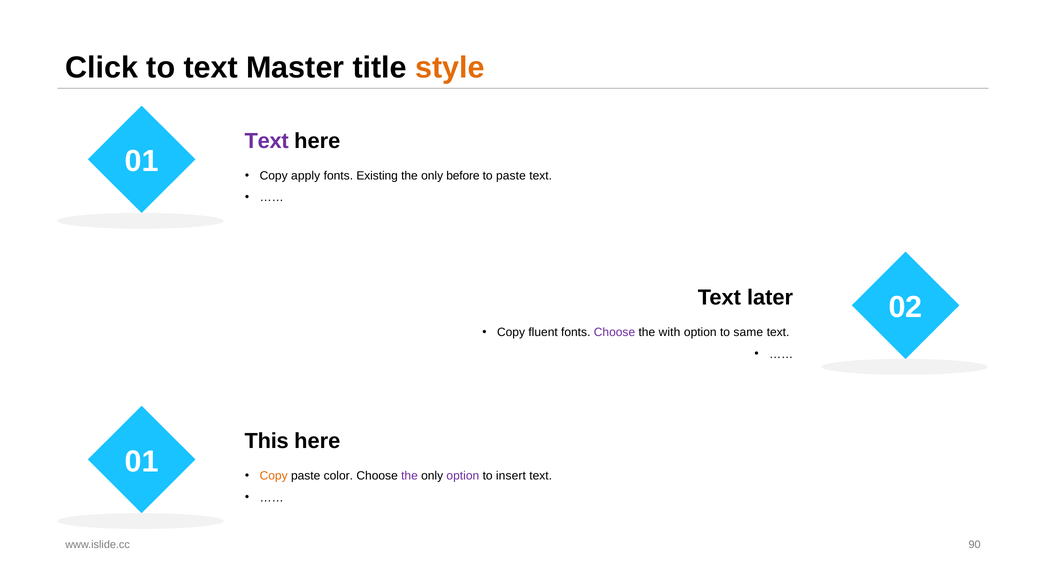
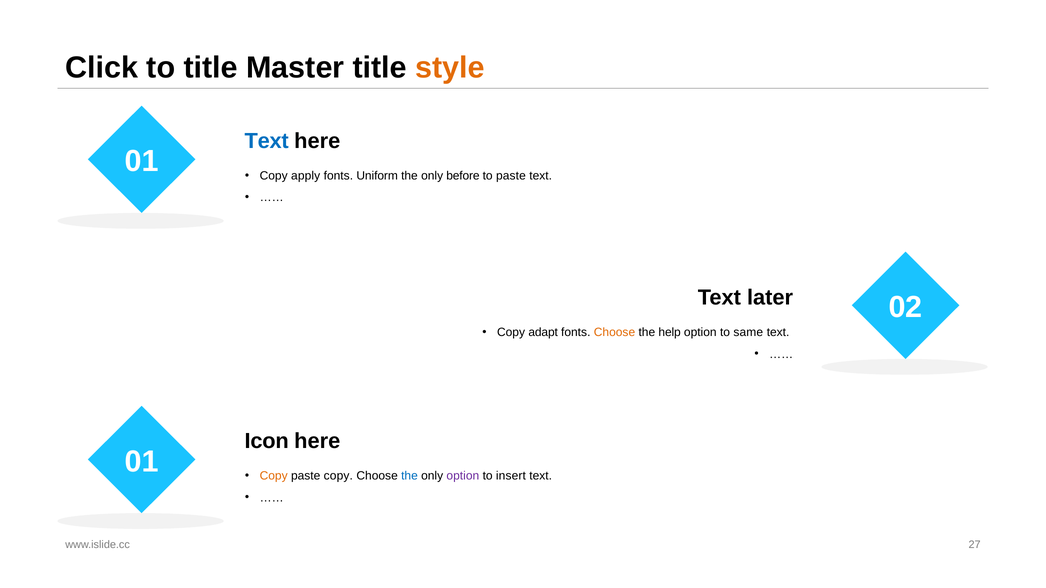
to text: text -> title
Text at (267, 141) colour: purple -> blue
Existing: Existing -> Uniform
fluent: fluent -> adapt
Choose at (614, 333) colour: purple -> orange
with: with -> help
This: This -> Icon
paste color: color -> copy
the at (409, 476) colour: purple -> blue
90: 90 -> 27
